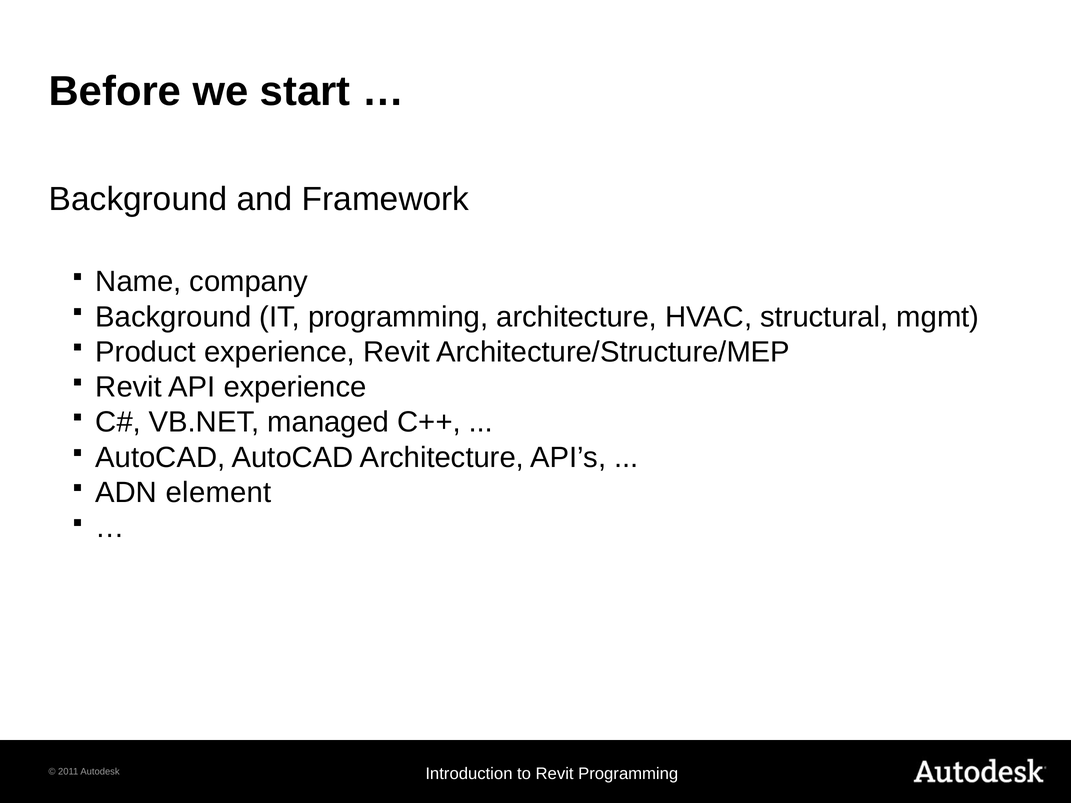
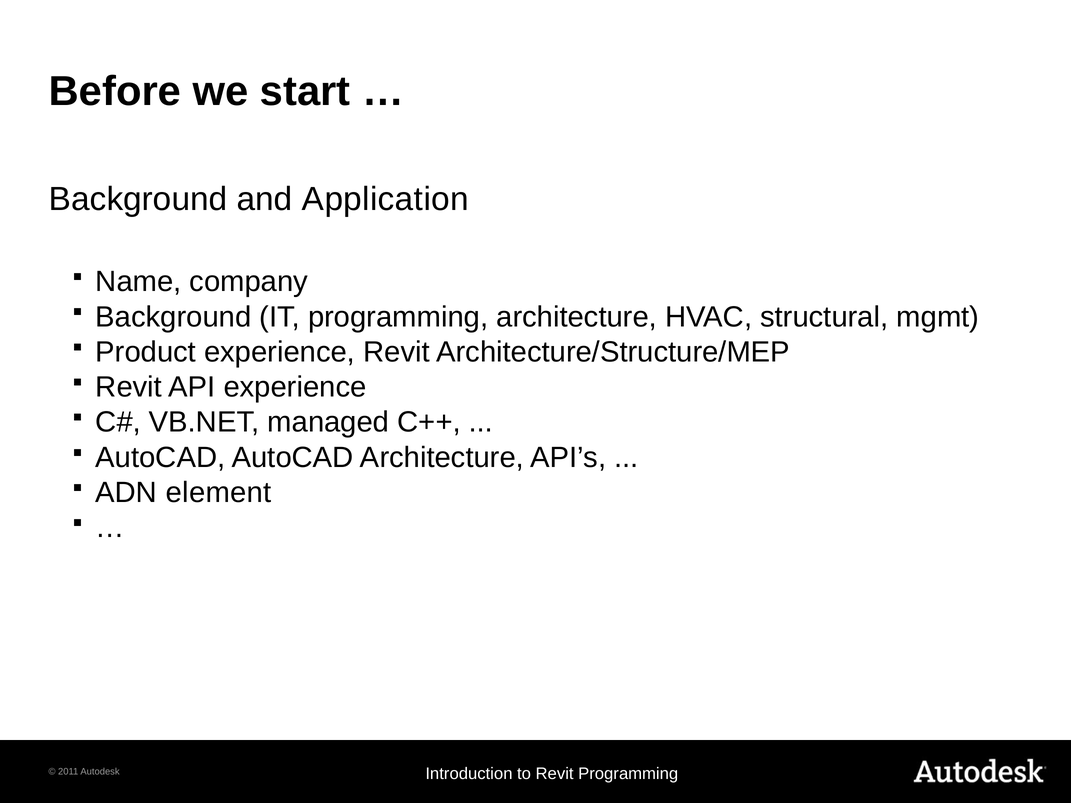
Framework: Framework -> Application
